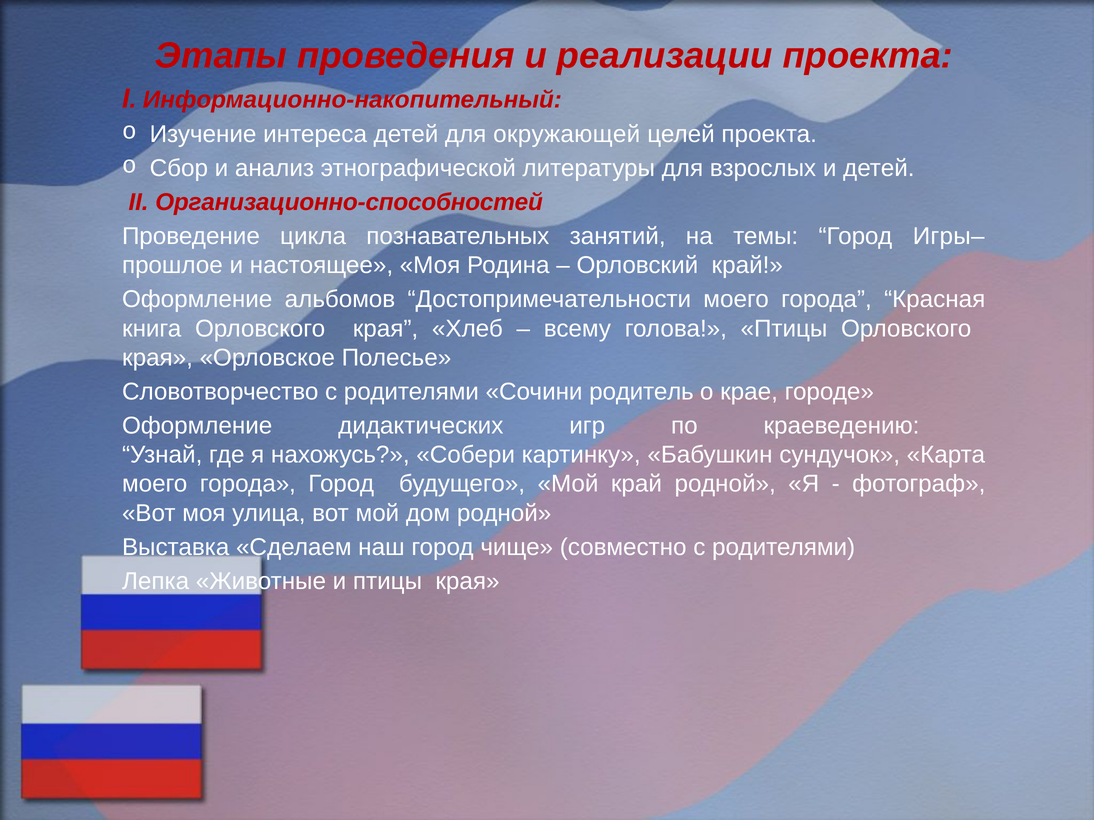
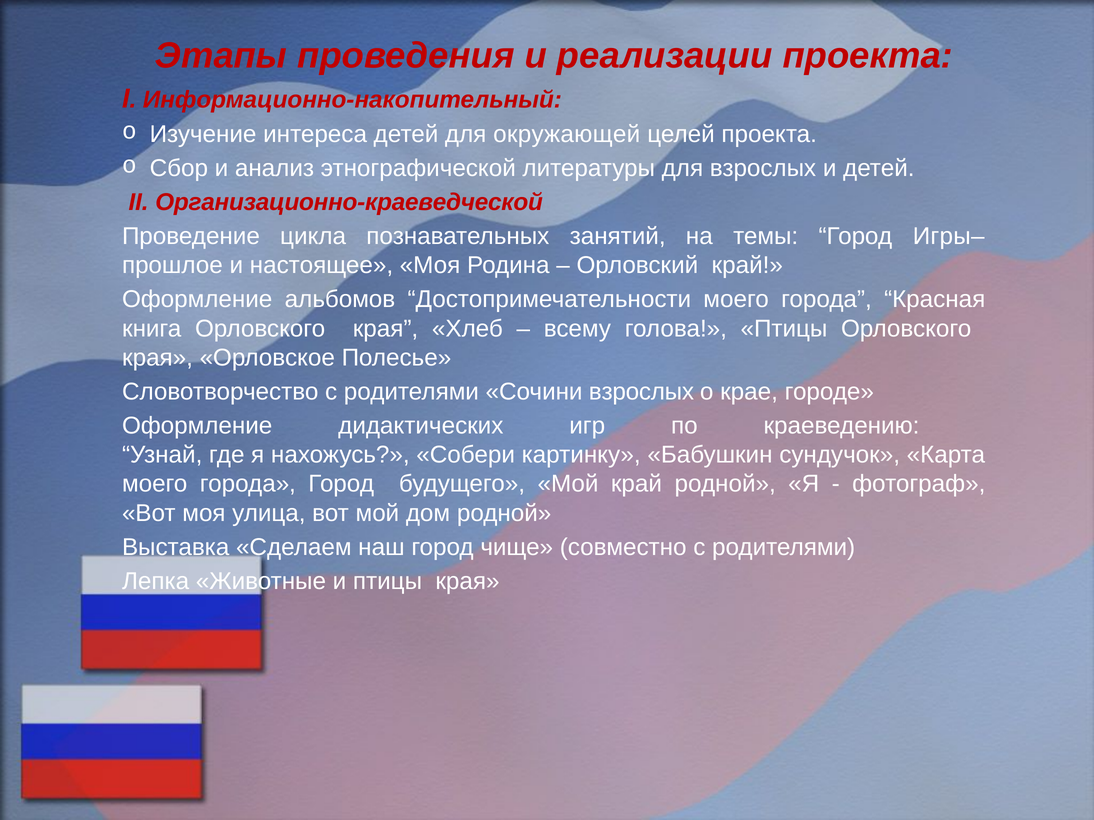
Организационно-способностей: Организационно-способностей -> Организационно-краеведческой
Сочини родитель: родитель -> взрослых
